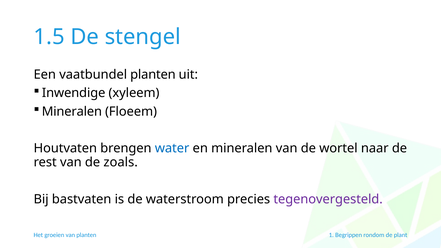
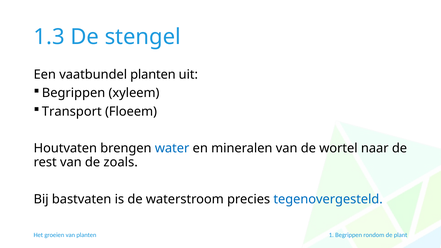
1.5: 1.5 -> 1.3
Inwendige at (74, 93): Inwendige -> Begrippen
Mineralen at (72, 111): Mineralen -> Transport
tegenovergesteld colour: purple -> blue
